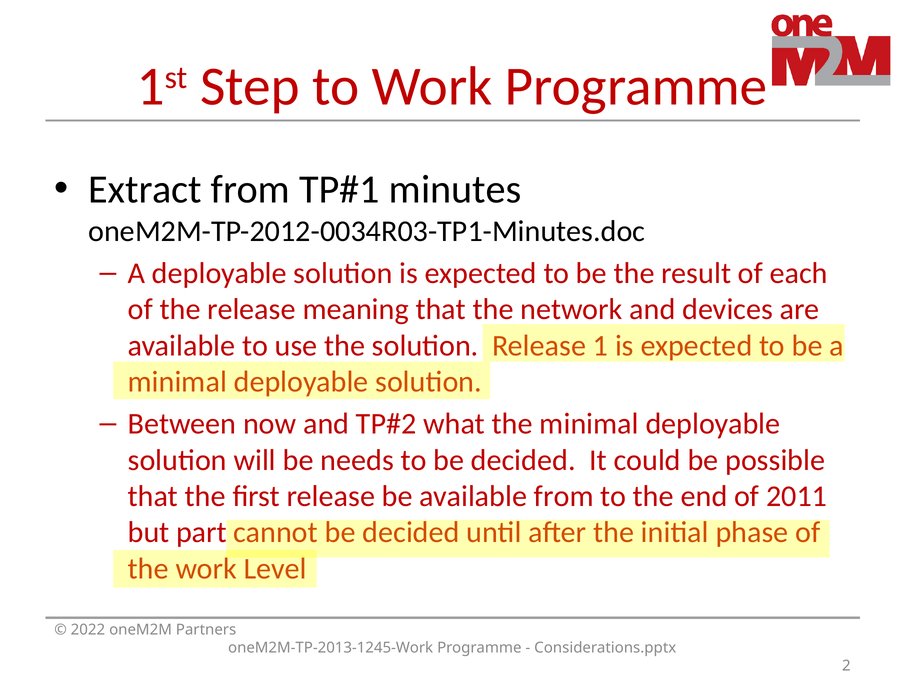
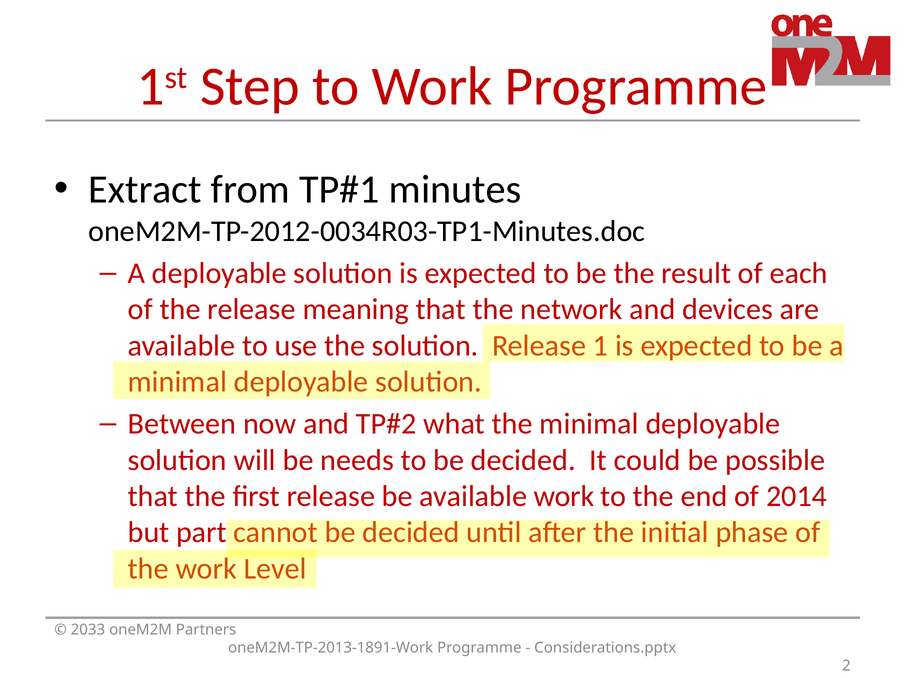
available from: from -> work
2011: 2011 -> 2014
2022: 2022 -> 2033
oneM2M-TP-2013-1245-Work: oneM2M-TP-2013-1245-Work -> oneM2M-TP-2013-1891-Work
